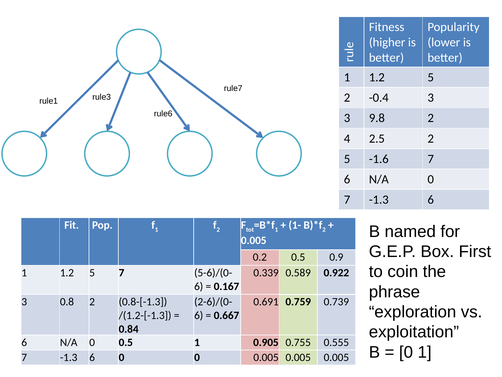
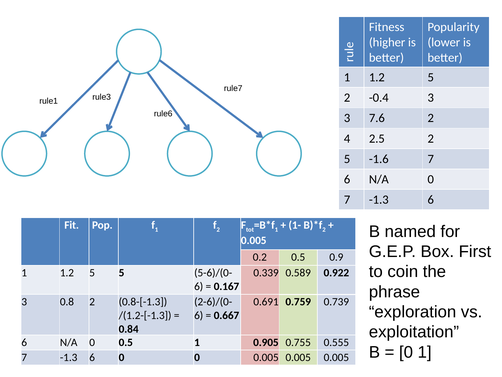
9.8: 9.8 -> 7.6
5 7: 7 -> 5
